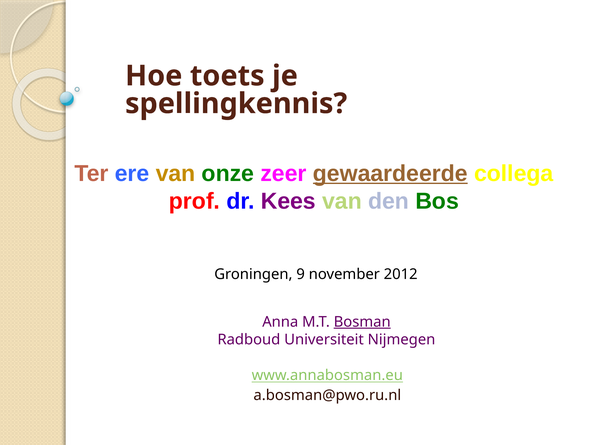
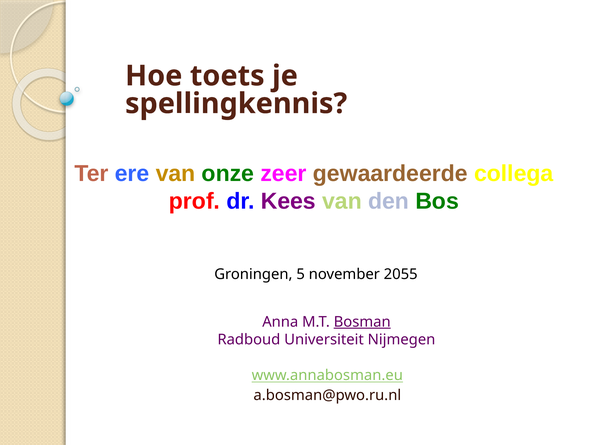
gewaardeerde underline: present -> none
9: 9 -> 5
2012: 2012 -> 2055
